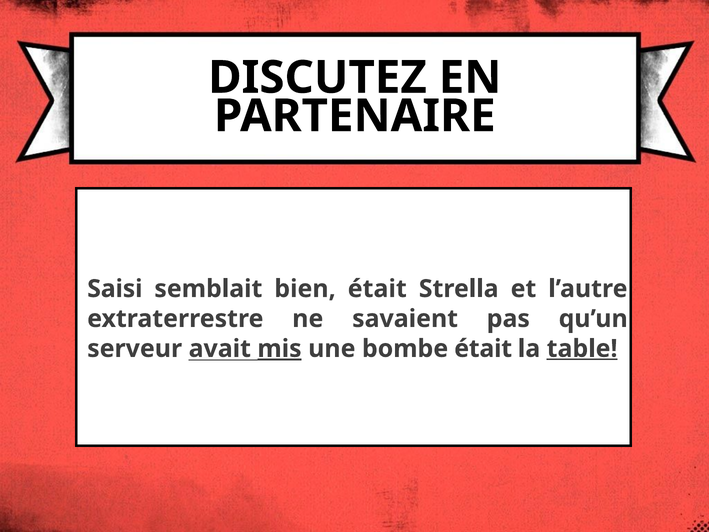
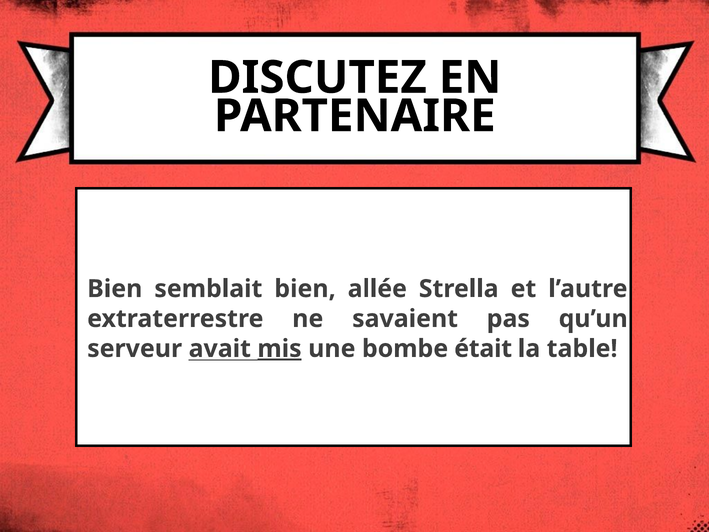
Saisi at (115, 289): Saisi -> Bien
bien était: était -> allée
table underline: present -> none
